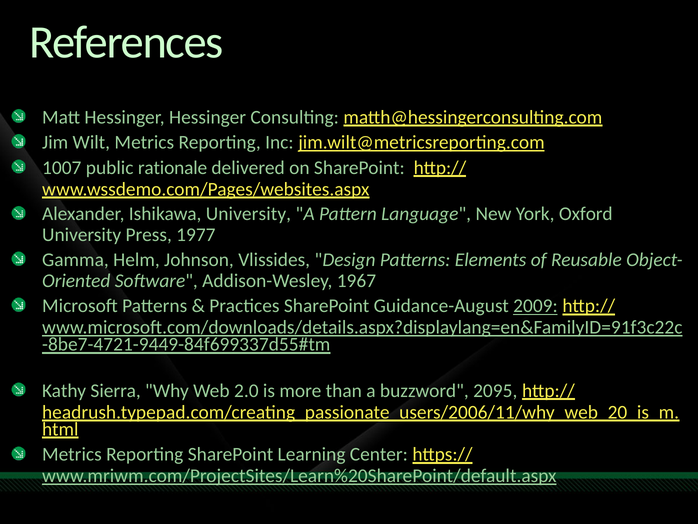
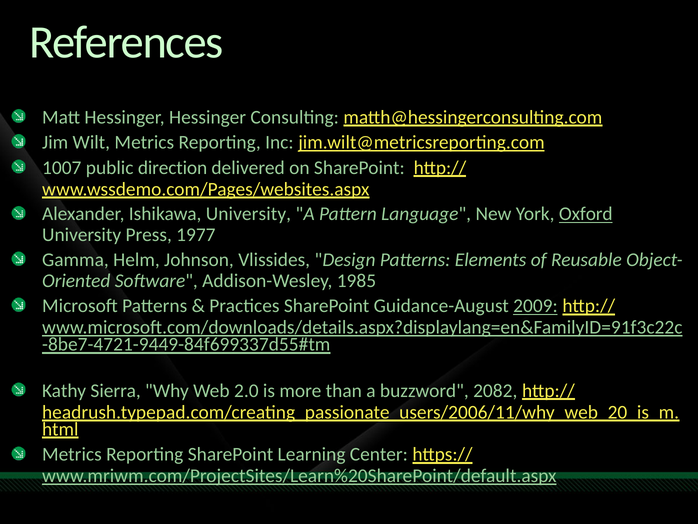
rationale: rationale -> direction
Oxford underline: none -> present
1967: 1967 -> 1985
2095: 2095 -> 2082
